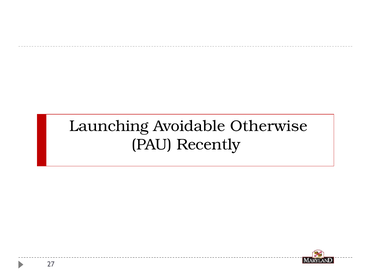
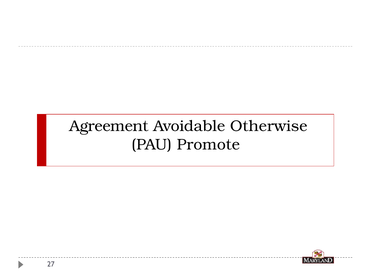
Launching: Launching -> Agreement
Recently: Recently -> Promote
